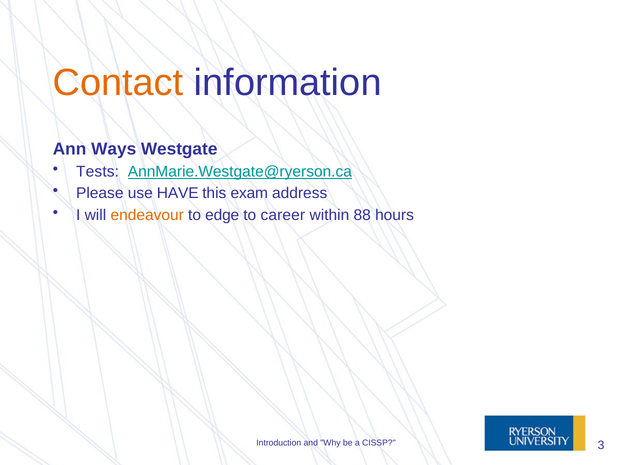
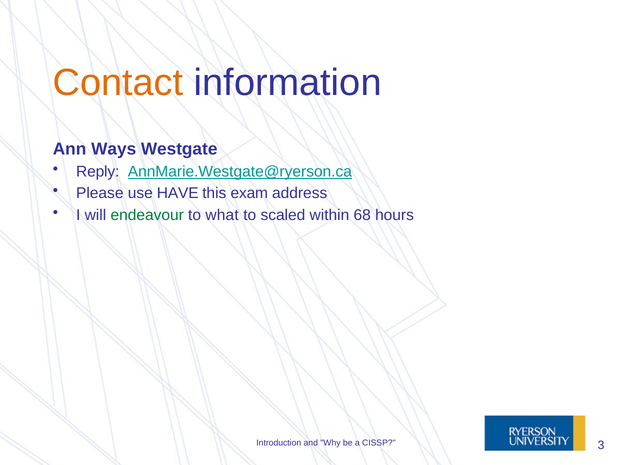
Tests: Tests -> Reply
endeavour colour: orange -> green
edge: edge -> what
career: career -> scaled
88: 88 -> 68
